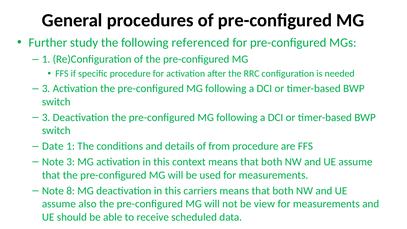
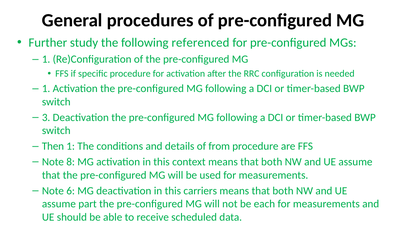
3 at (46, 89): 3 -> 1
Date: Date -> Then
Note 3: 3 -> 8
8: 8 -> 6
also: also -> part
view: view -> each
